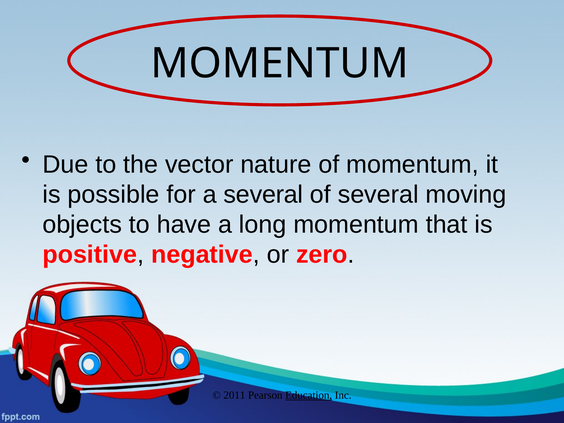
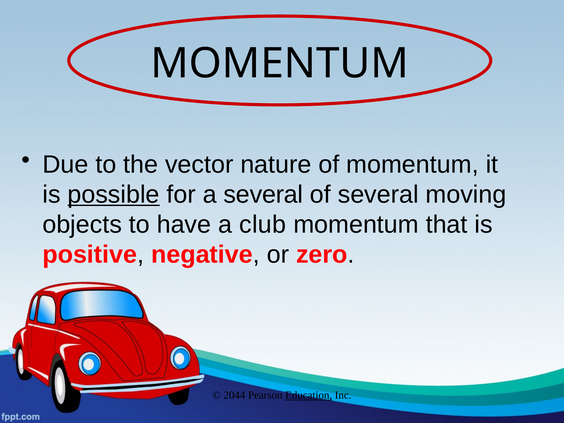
possible underline: none -> present
long: long -> club
2011: 2011 -> 2044
